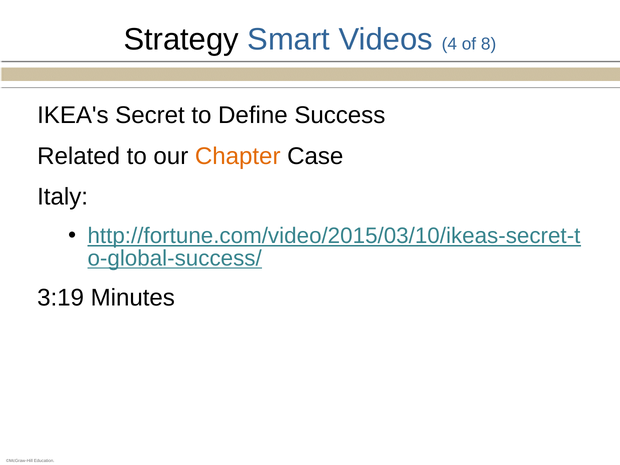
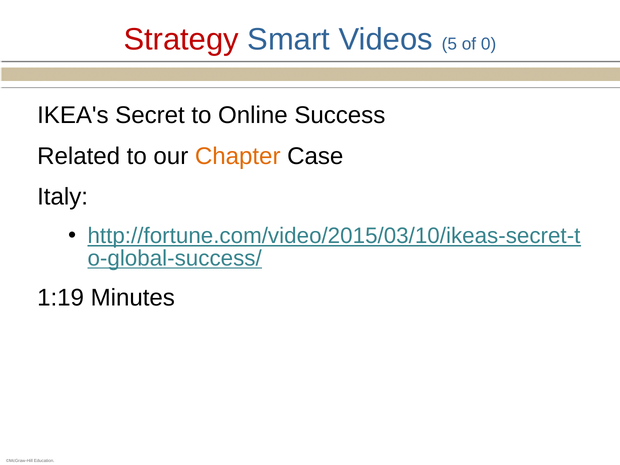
Strategy colour: black -> red
4: 4 -> 5
8: 8 -> 0
Define: Define -> Online
3:19: 3:19 -> 1:19
